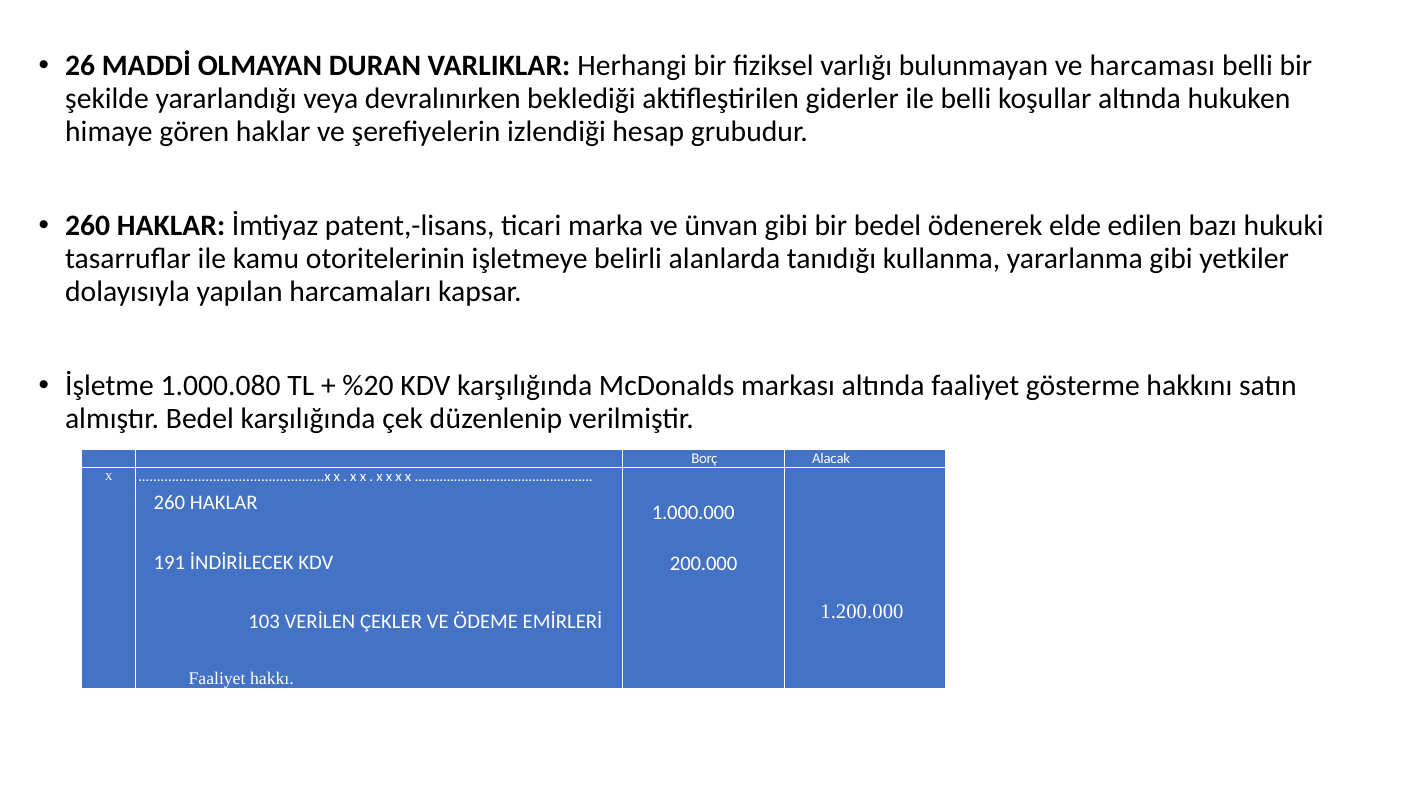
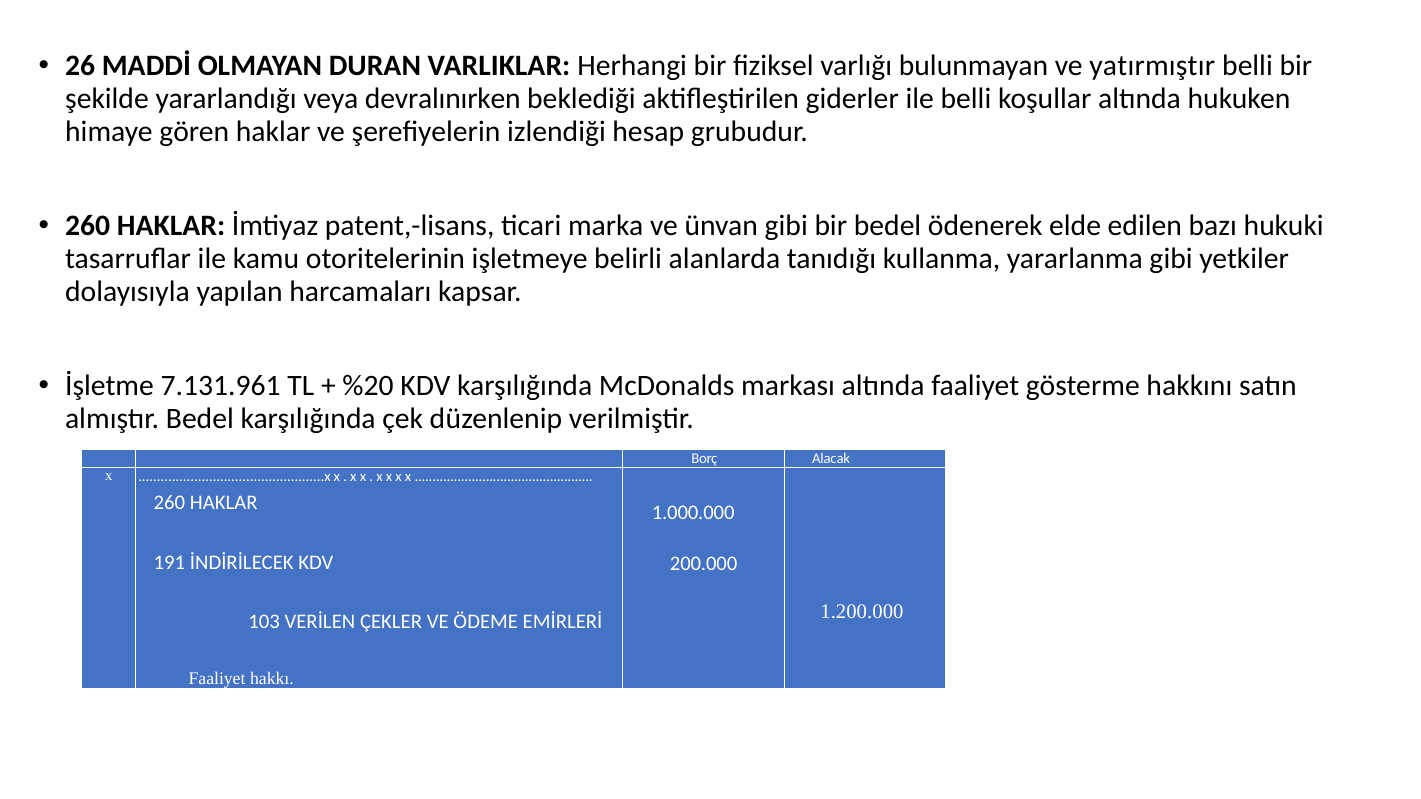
harcaması: harcaması -> yatırmıştır
1.000.080: 1.000.080 -> 7.131.961
